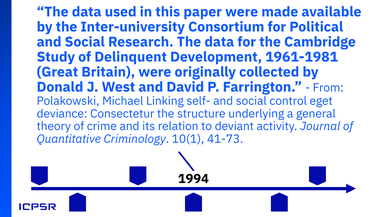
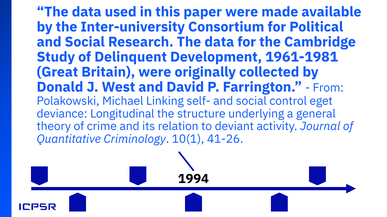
Consectetur: Consectetur -> Longitudinal
41-73: 41-73 -> 41-26
